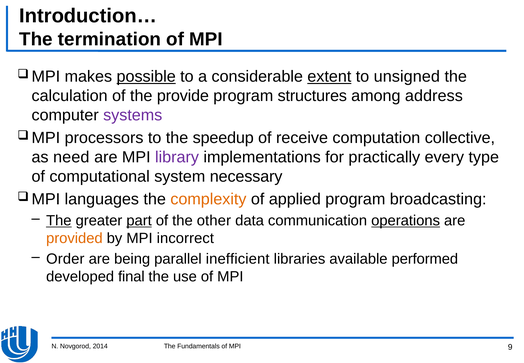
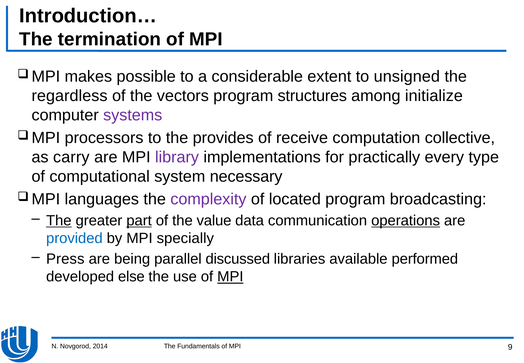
possible underline: present -> none
extent underline: present -> none
calculation: calculation -> regardless
provide: provide -> vectors
address: address -> initialize
speedup: speedup -> provides
need: need -> carry
complexity colour: orange -> purple
applied: applied -> located
other: other -> value
provided colour: orange -> blue
incorrect: incorrect -> specially
Order: Order -> Press
inefficient: inefficient -> discussed
final: final -> else
MPI at (230, 277) underline: none -> present
